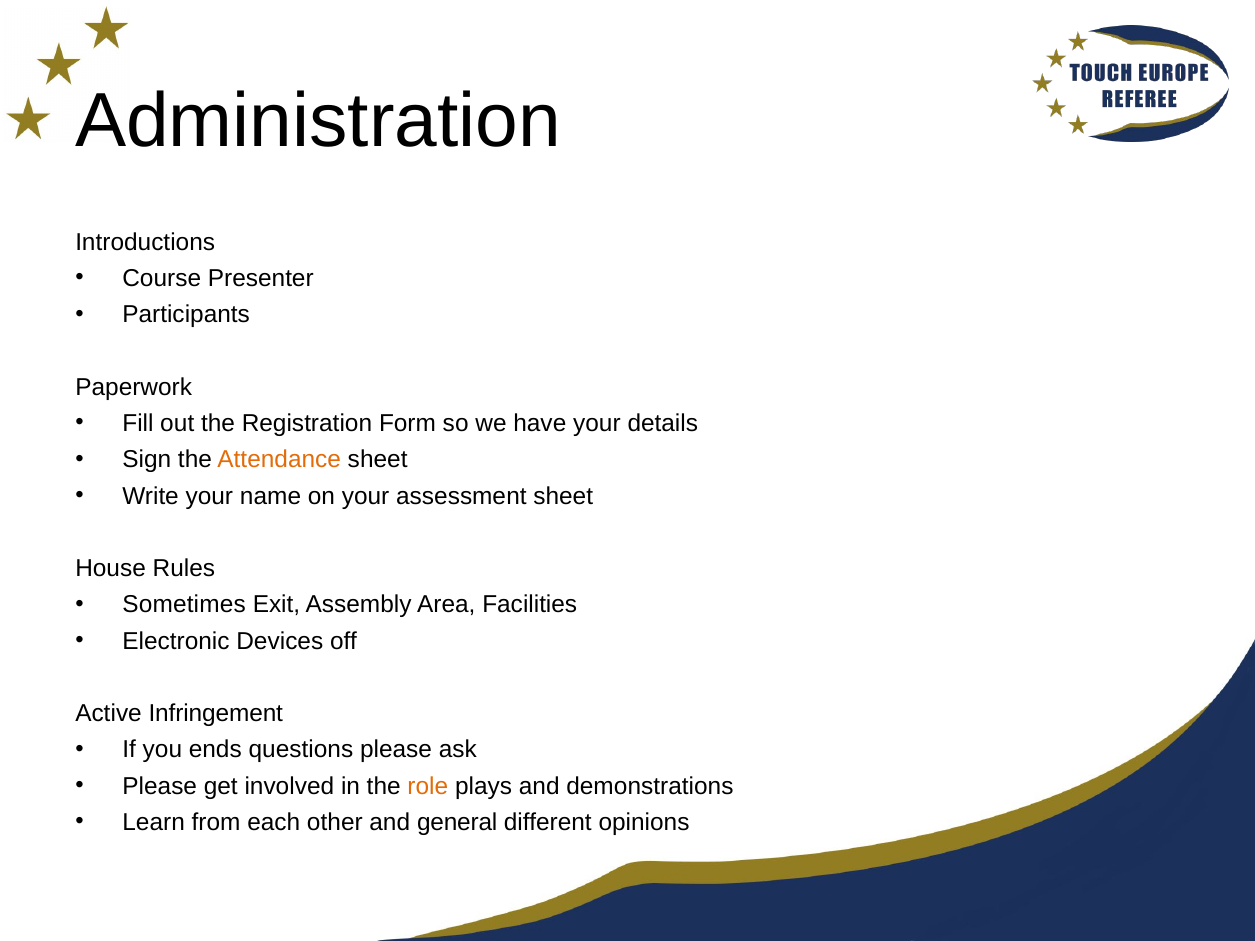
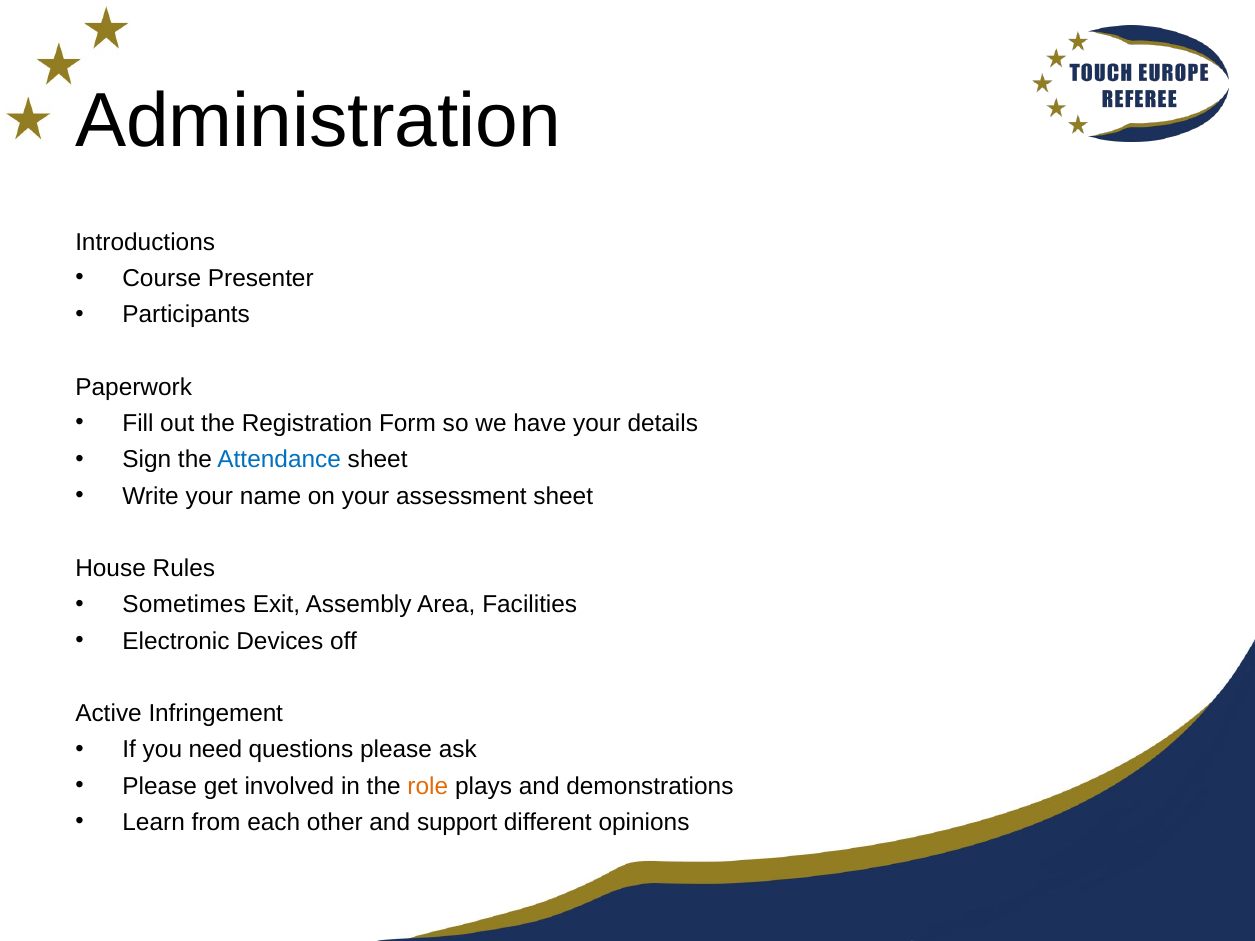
Attendance colour: orange -> blue
ends: ends -> need
general: general -> support
